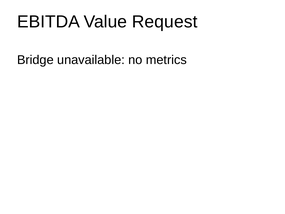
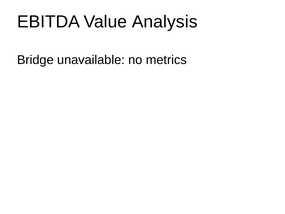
Request: Request -> Analysis
